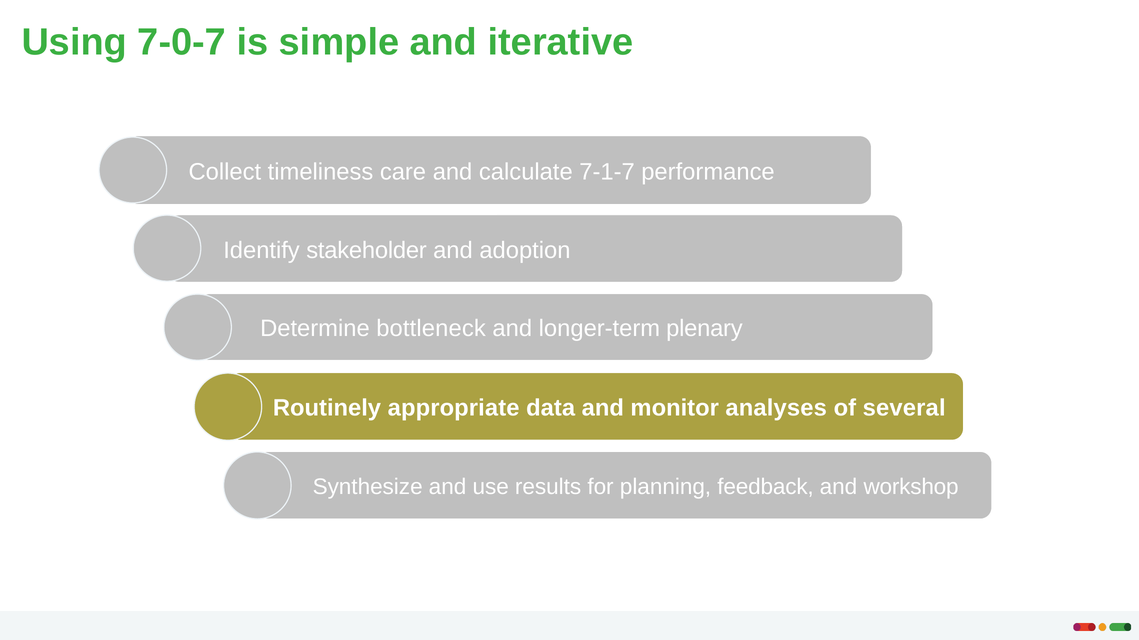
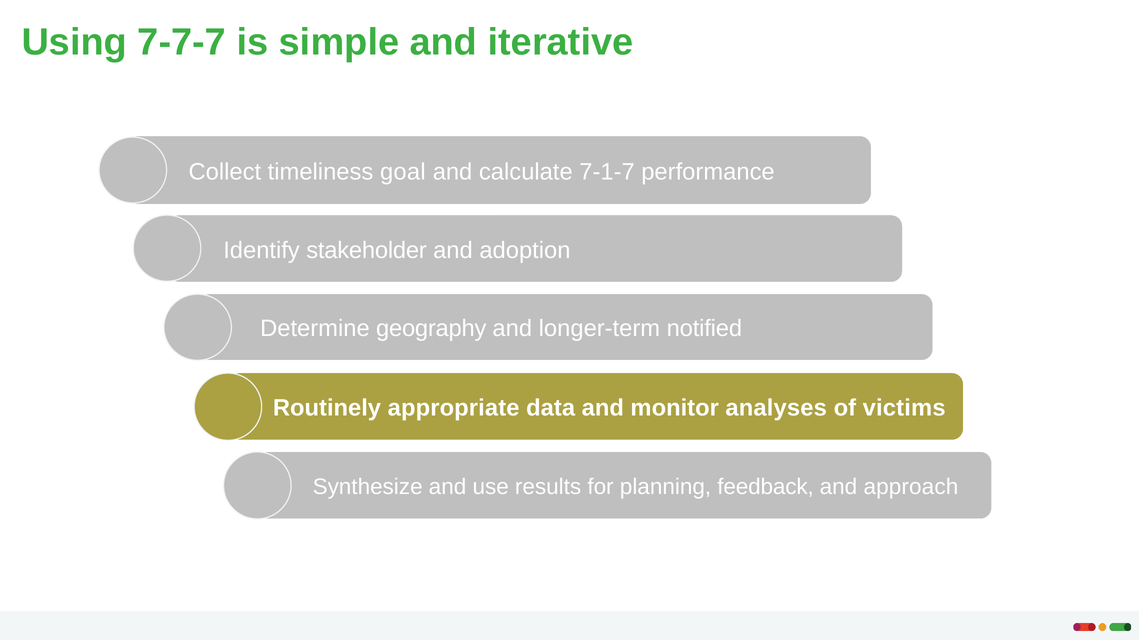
7-0-7: 7-0-7 -> 7-7-7
care: care -> goal
bottleneck: bottleneck -> geography
plenary: plenary -> notified
several: several -> victims
workshop: workshop -> approach
